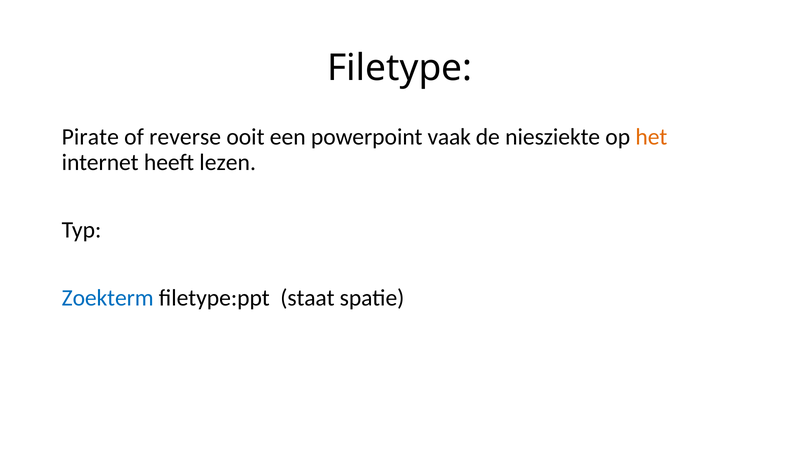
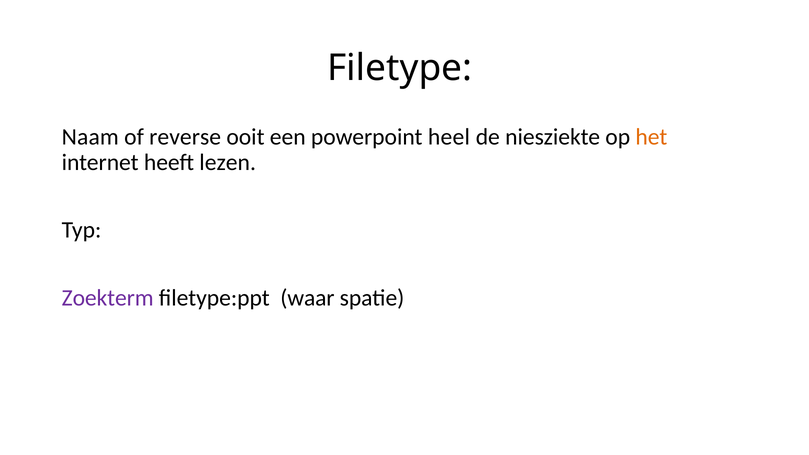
Pirate: Pirate -> Naam
vaak: vaak -> heel
Zoekterm colour: blue -> purple
staat: staat -> waar
